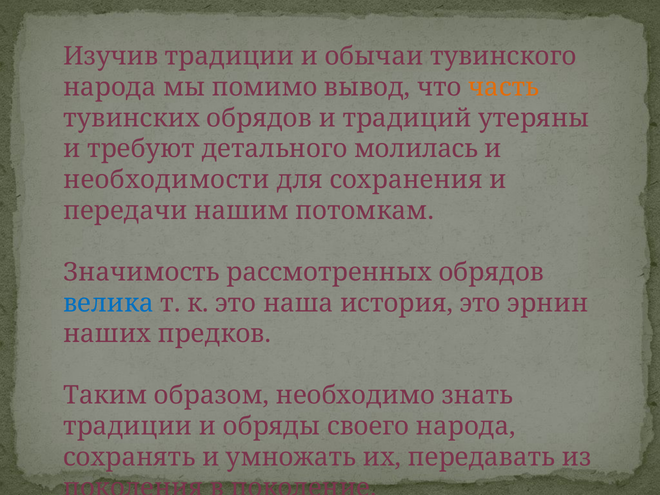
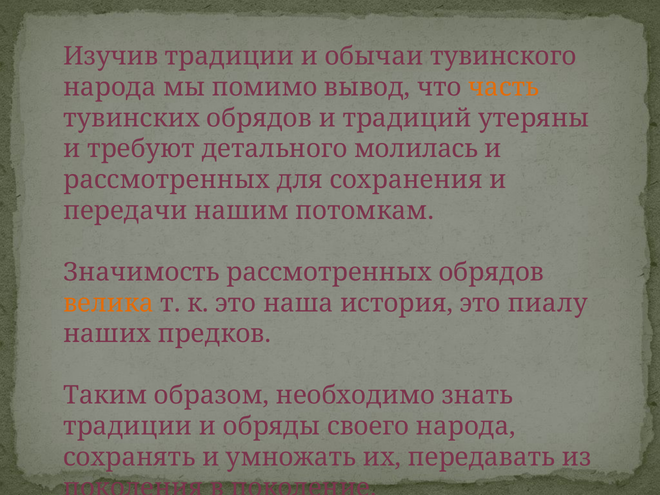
необходимости at (167, 180): необходимости -> рассмотренных
велика colour: blue -> orange
эрнин: эрнин -> пиалу
